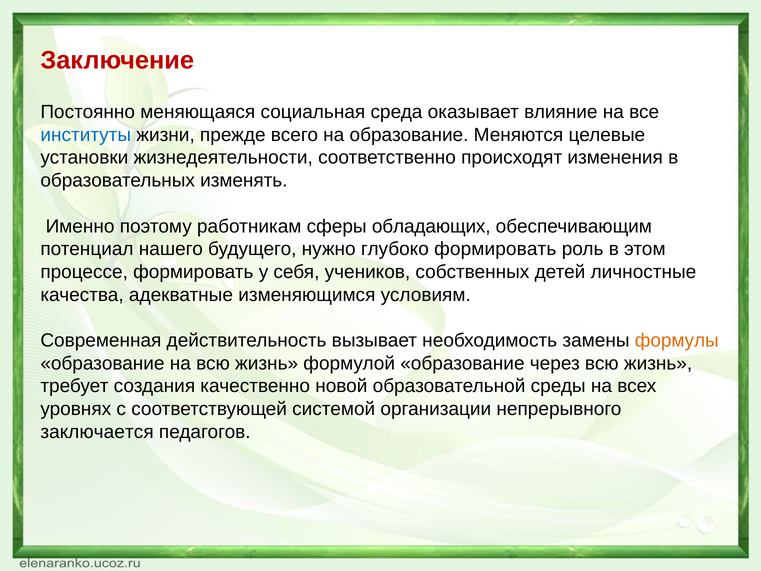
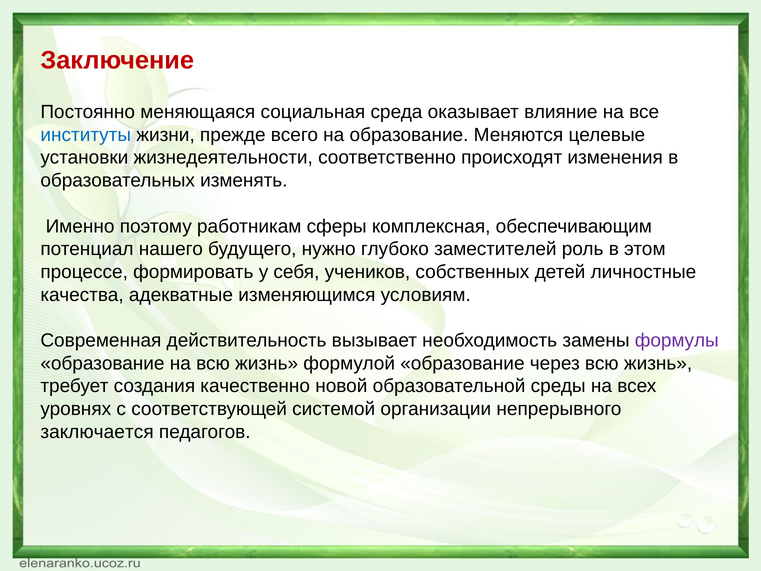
обладающих: обладающих -> комплексная
глубоко формировать: формировать -> заместителей
формулы colour: orange -> purple
